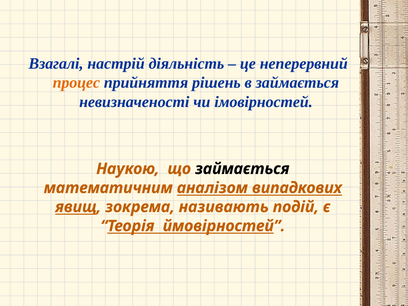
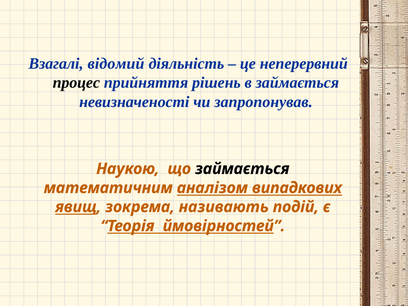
настрій: настрій -> відомий
процес colour: orange -> black
імовірностей: імовірностей -> запропонував
